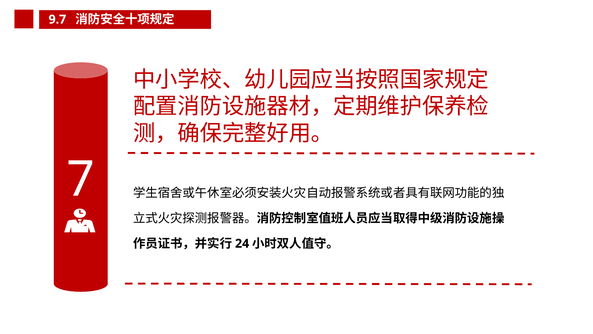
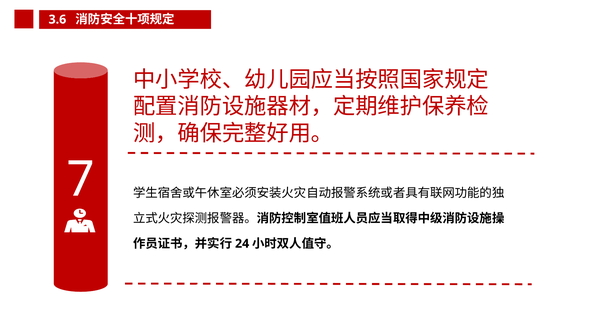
9.7: 9.7 -> 3.6
